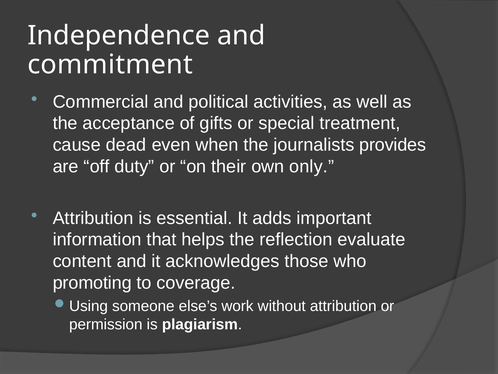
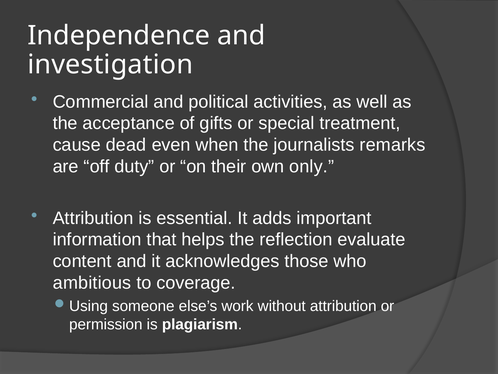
commitment: commitment -> investigation
provides: provides -> remarks
promoting: promoting -> ambitious
